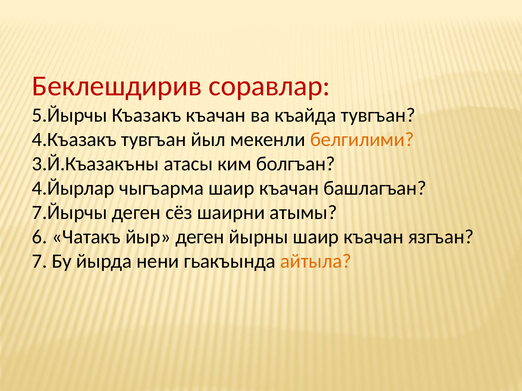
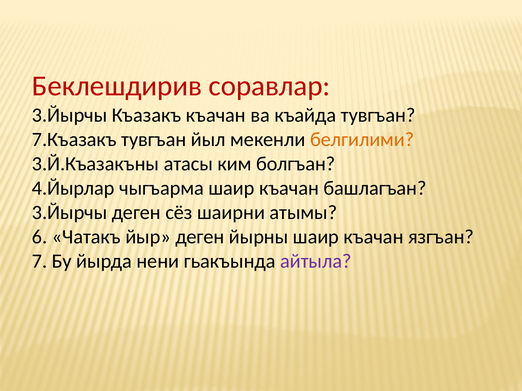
5.Йырчы at (70, 115): 5.Йырчы -> 3.Йырчы
4.Къазакъ: 4.Къазакъ -> 7.Къазакъ
7.Йырчы at (70, 213): 7.Йырчы -> 3.Йырчы
айтыла colour: orange -> purple
